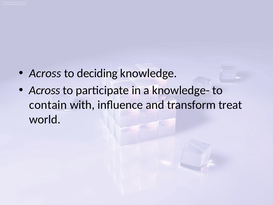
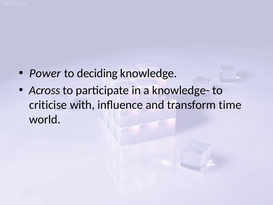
Across at (45, 73): Across -> Power
contain: contain -> criticise
treat: treat -> time
